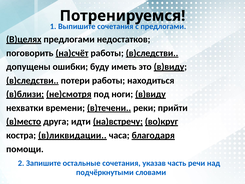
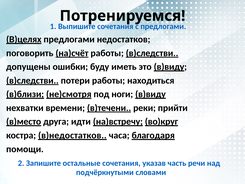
в)ликвидации: в)ликвидации -> в)недостатков
